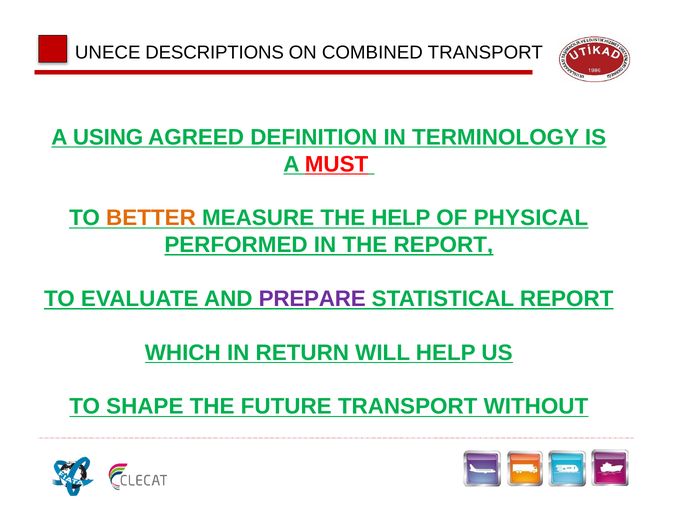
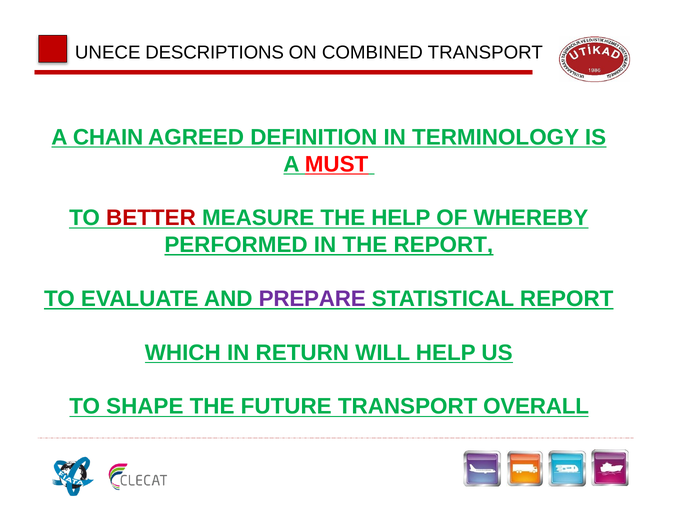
USING: USING -> CHAIN
BETTER colour: orange -> red
PHYSICAL: PHYSICAL -> WHEREBY
WITHOUT: WITHOUT -> OVERALL
